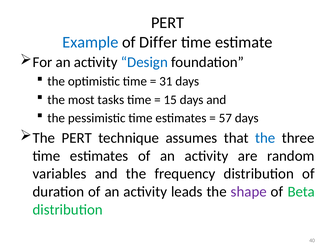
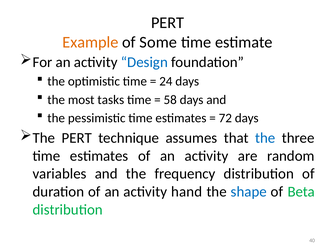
Example colour: blue -> orange
Differ: Differ -> Some
31: 31 -> 24
15: 15 -> 58
57: 57 -> 72
leads: leads -> hand
shape colour: purple -> blue
